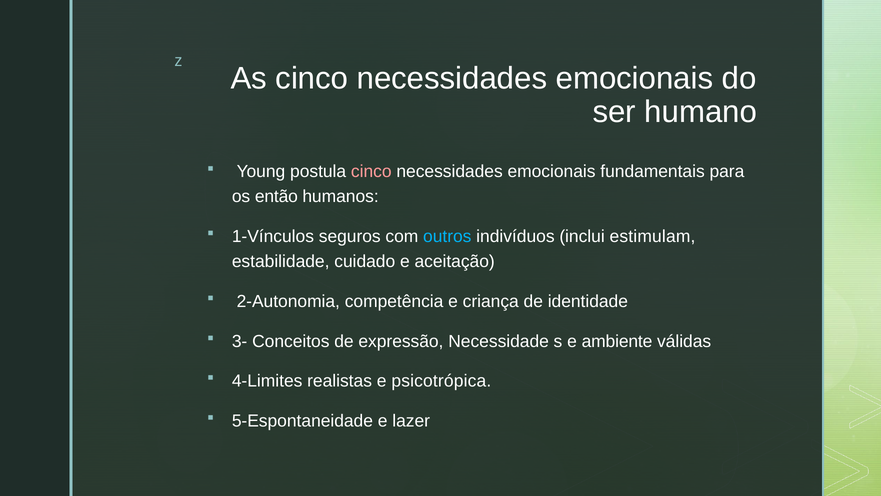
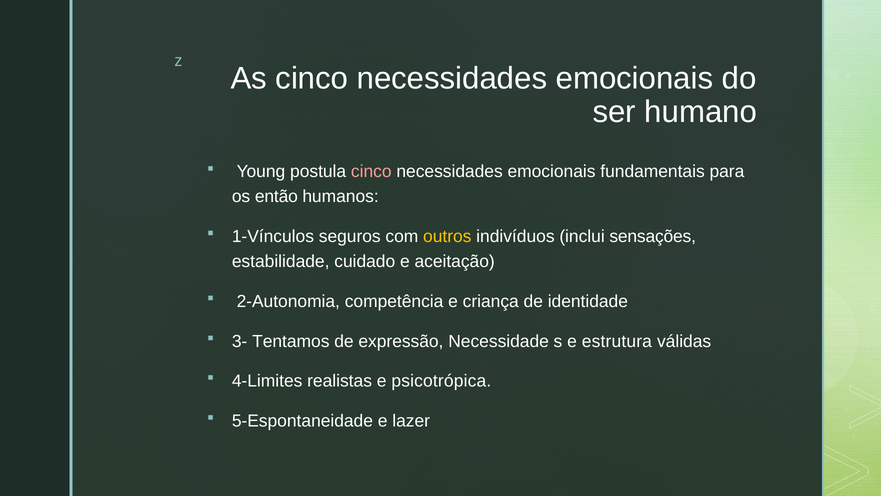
outros colour: light blue -> yellow
estimulam: estimulam -> sensações
Conceitos: Conceitos -> Tentamos
ambiente: ambiente -> estrutura
